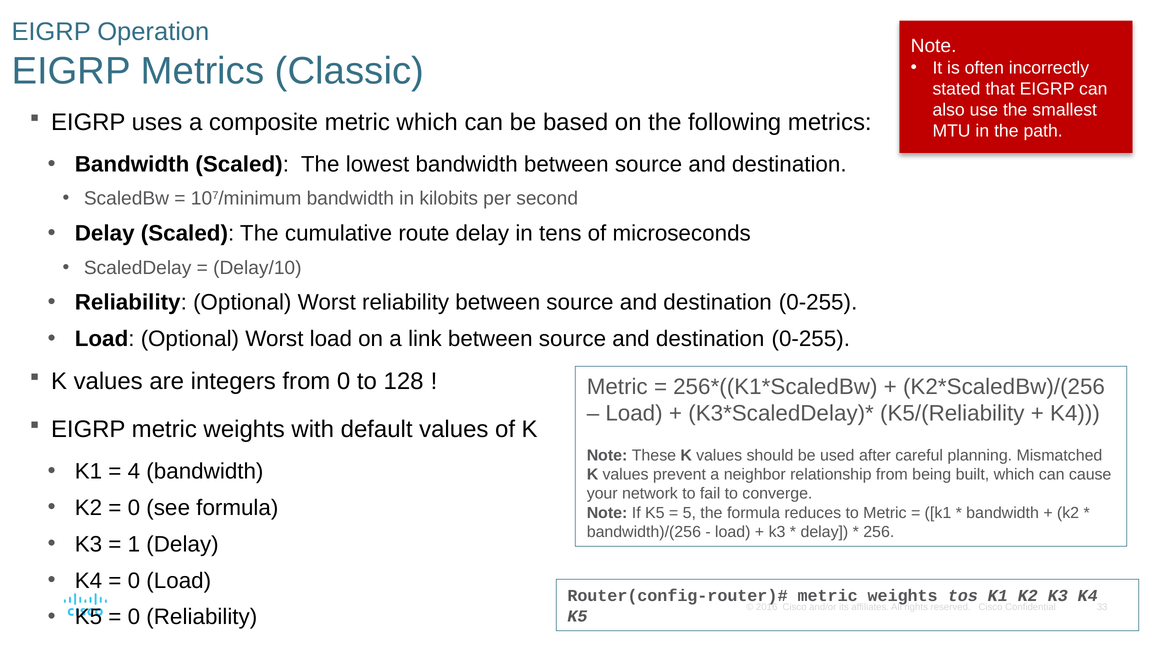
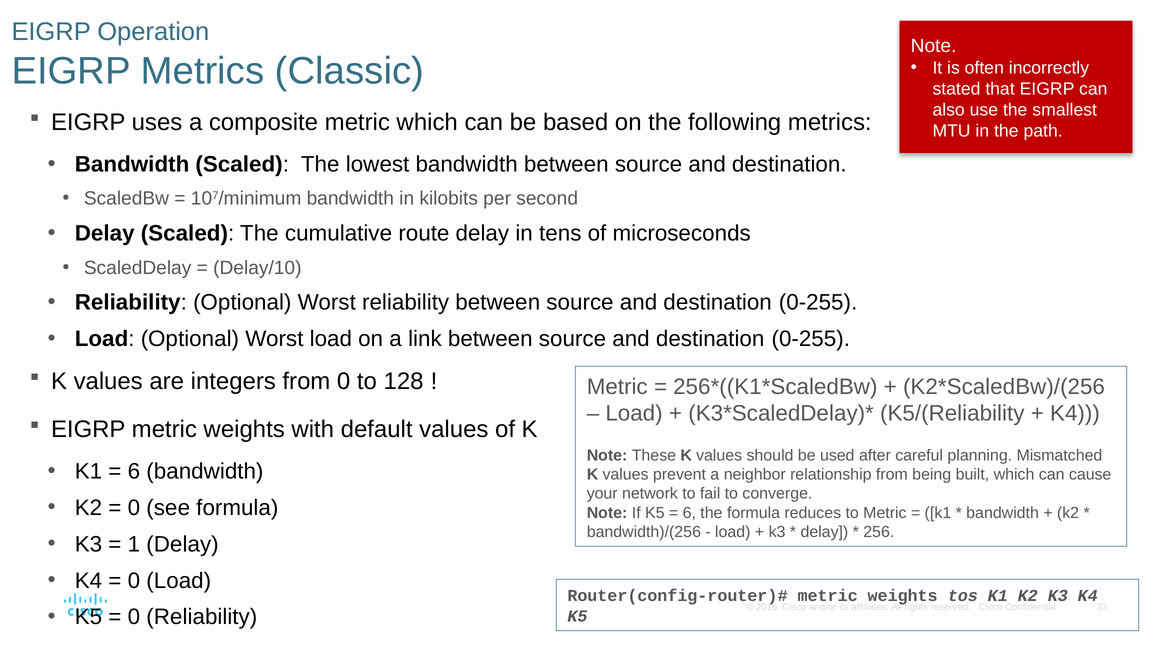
4 at (134, 472): 4 -> 6
5 at (689, 513): 5 -> 6
